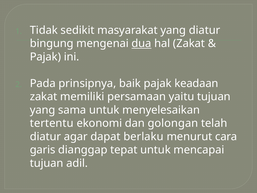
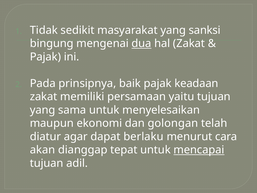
yang diatur: diatur -> sanksi
tertentu: tertentu -> maupun
garis: garis -> akan
mencapai underline: none -> present
